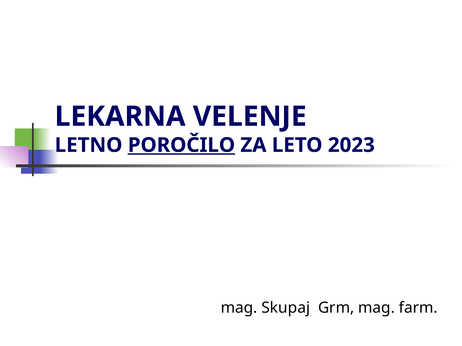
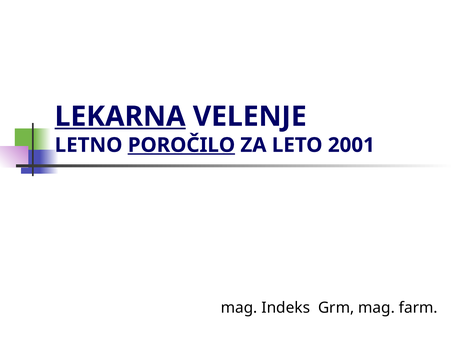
LEKARNA underline: none -> present
2023: 2023 -> 2001
Skupaj: Skupaj -> Indeks
